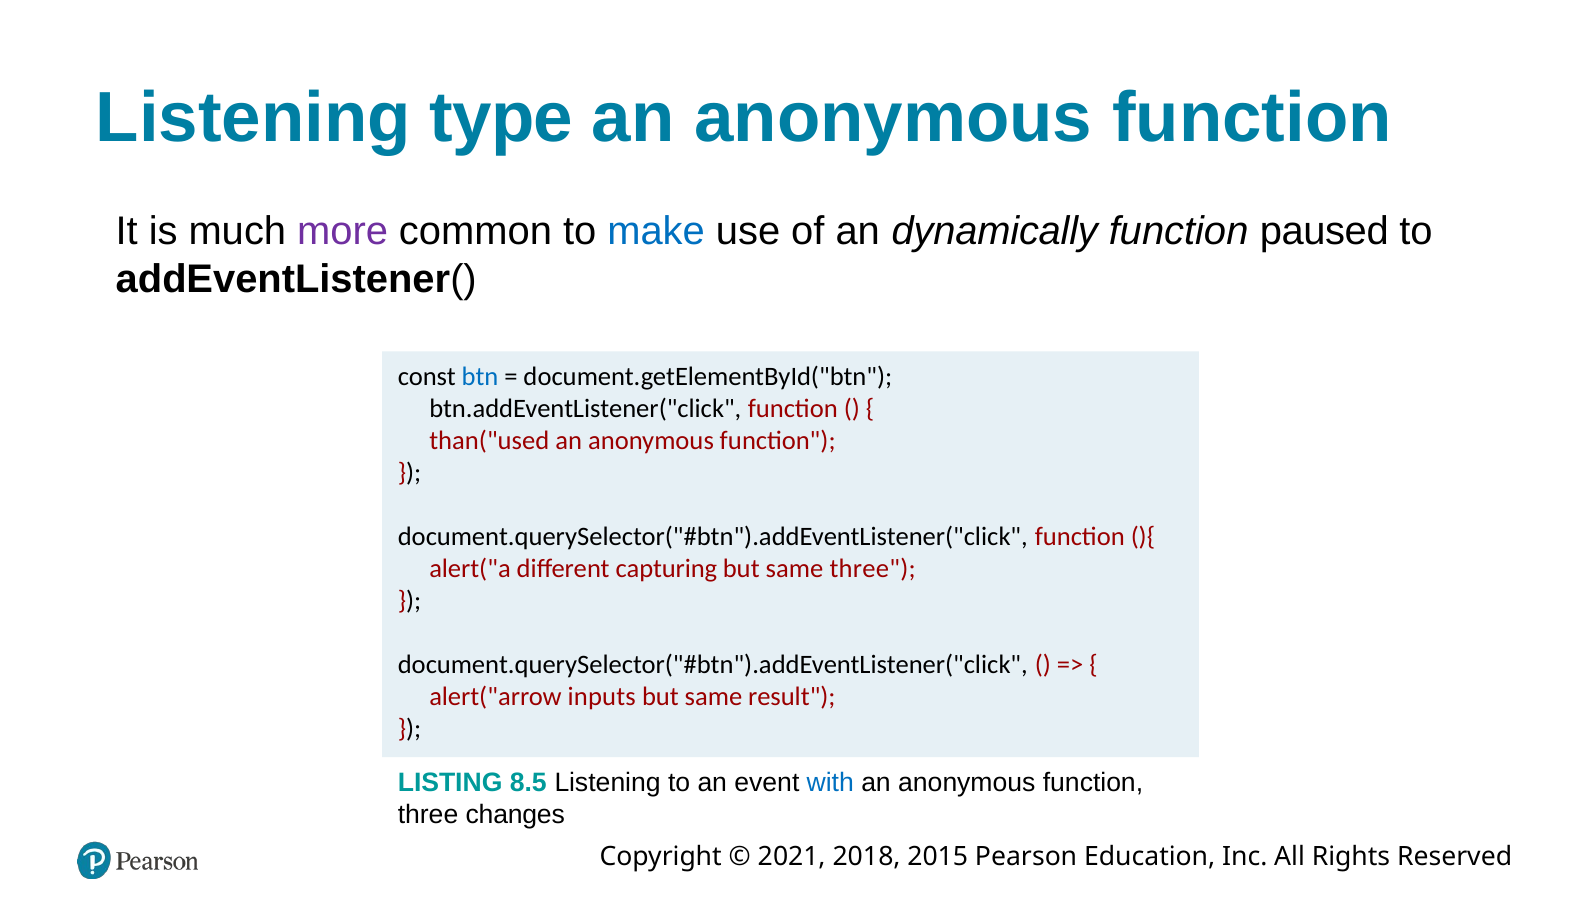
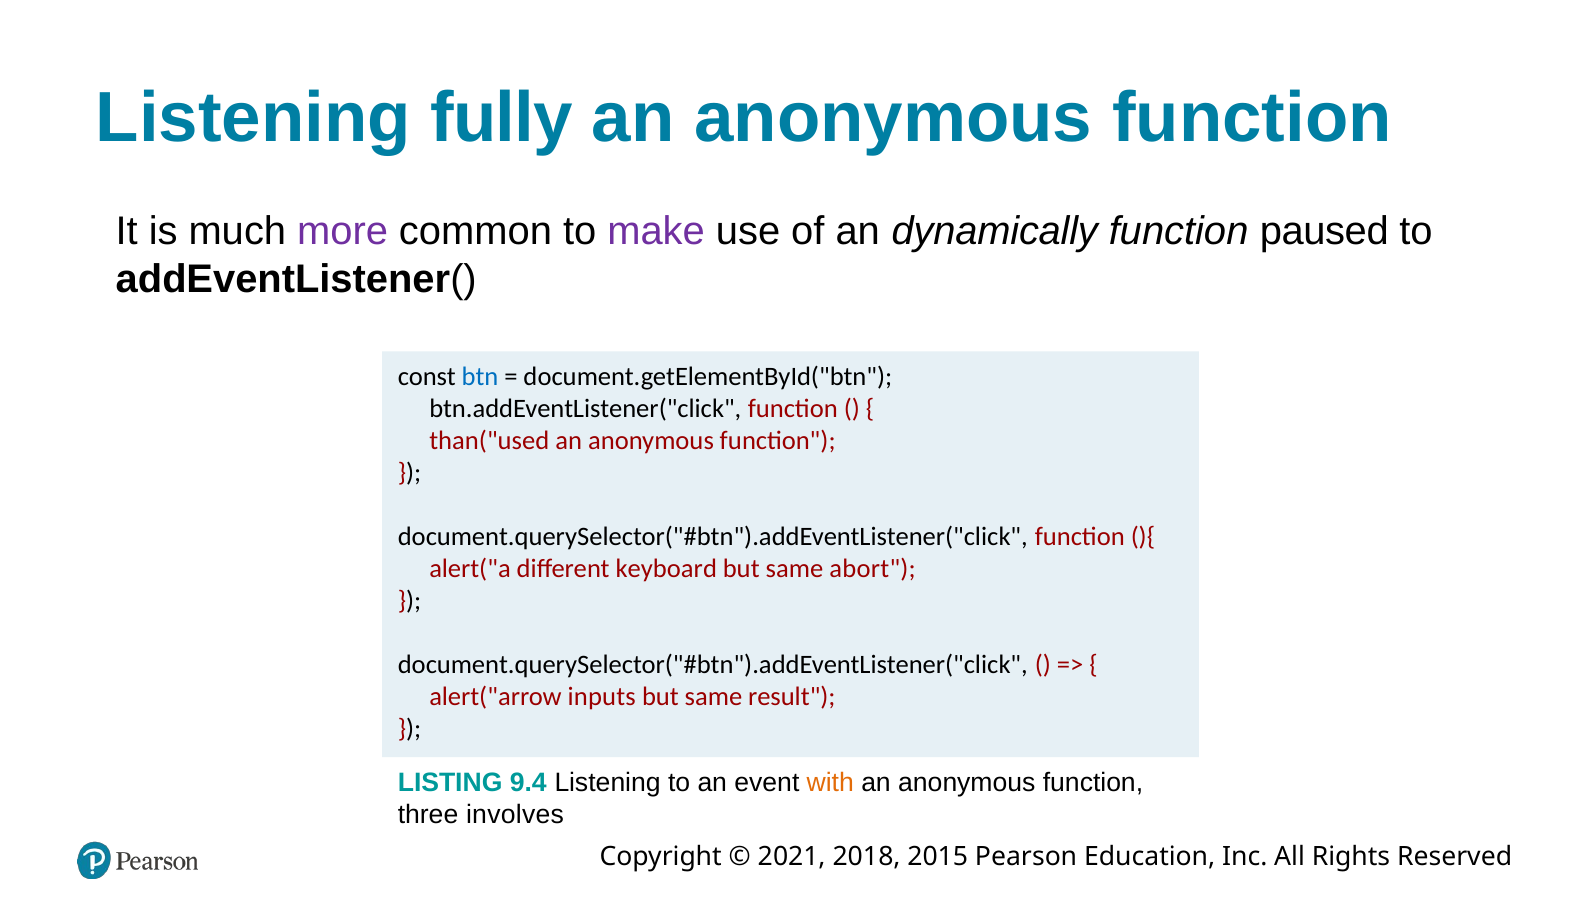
type: type -> fully
make colour: blue -> purple
capturing: capturing -> keyboard
same three: three -> abort
8.5: 8.5 -> 9.4
with colour: blue -> orange
changes: changes -> involves
